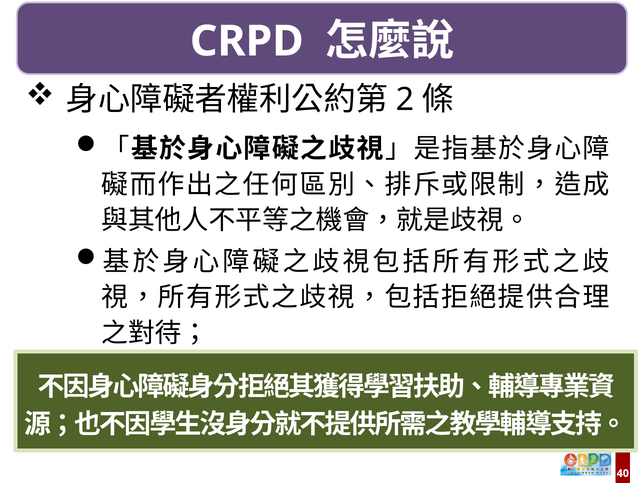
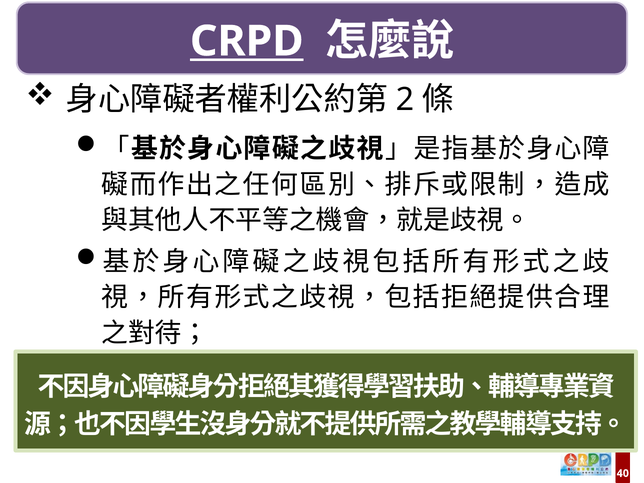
CRPD underline: none -> present
